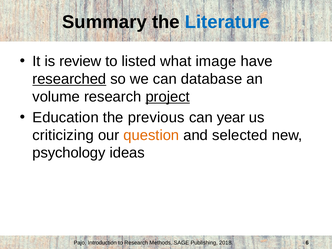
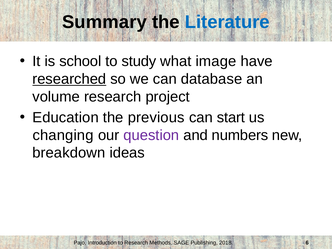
review: review -> school
listed: listed -> study
project underline: present -> none
year: year -> start
criticizing: criticizing -> changing
question colour: orange -> purple
selected: selected -> numbers
psychology: psychology -> breakdown
